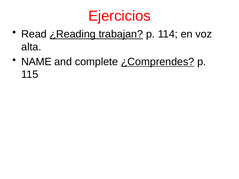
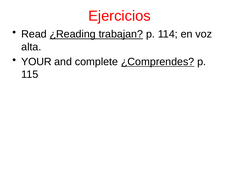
NAME: NAME -> YOUR
